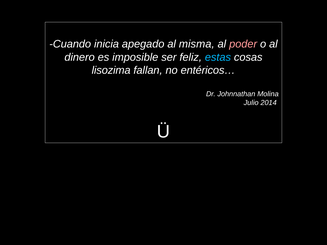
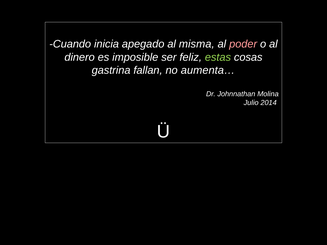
estas colour: light blue -> light green
lisozima: lisozima -> gastrina
entéricos…: entéricos… -> aumenta…
